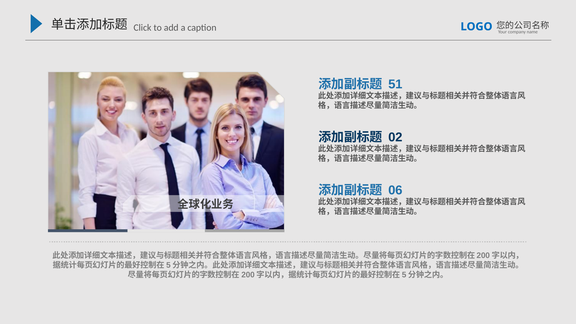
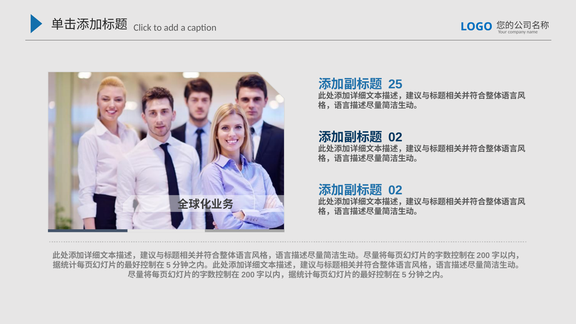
51: 51 -> 25
06 at (395, 190): 06 -> 02
